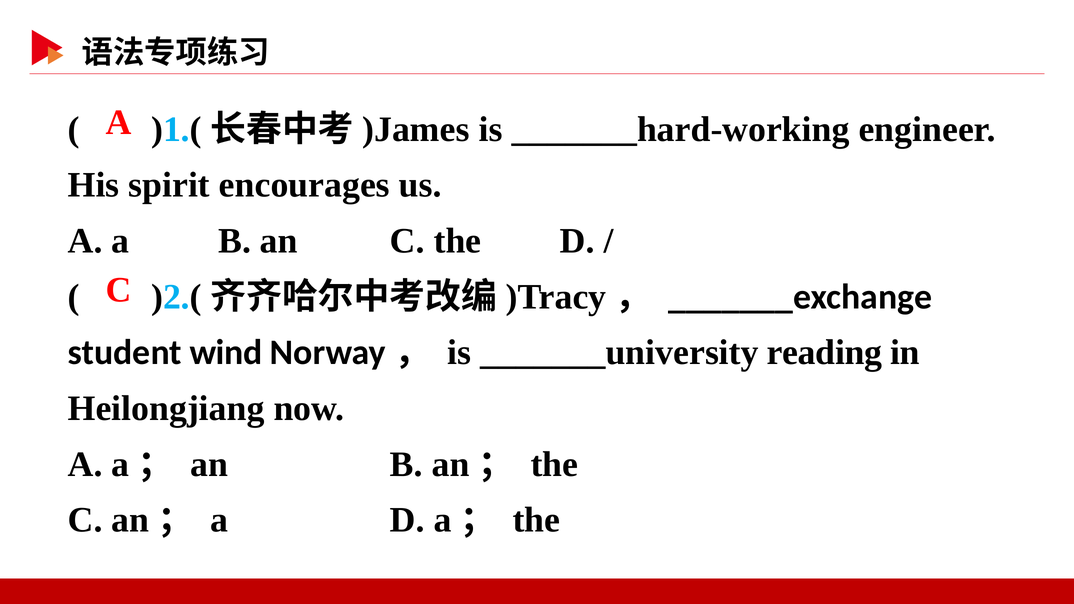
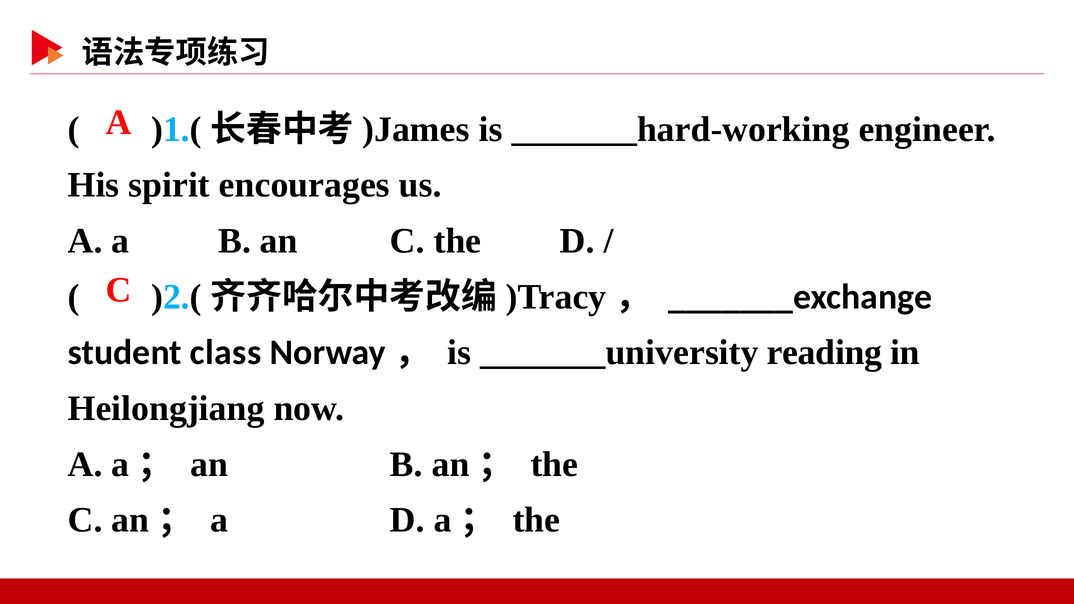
wind: wind -> class
